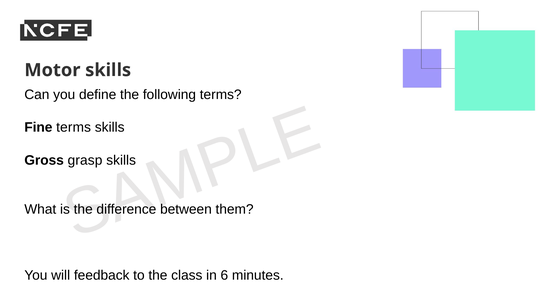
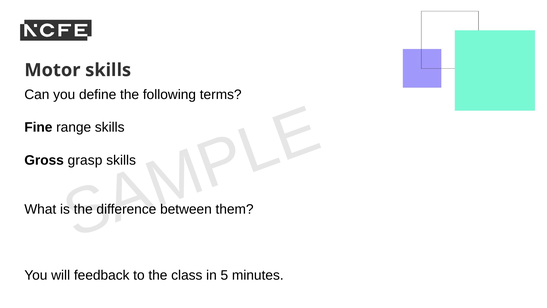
Fine terms: terms -> range
6: 6 -> 5
